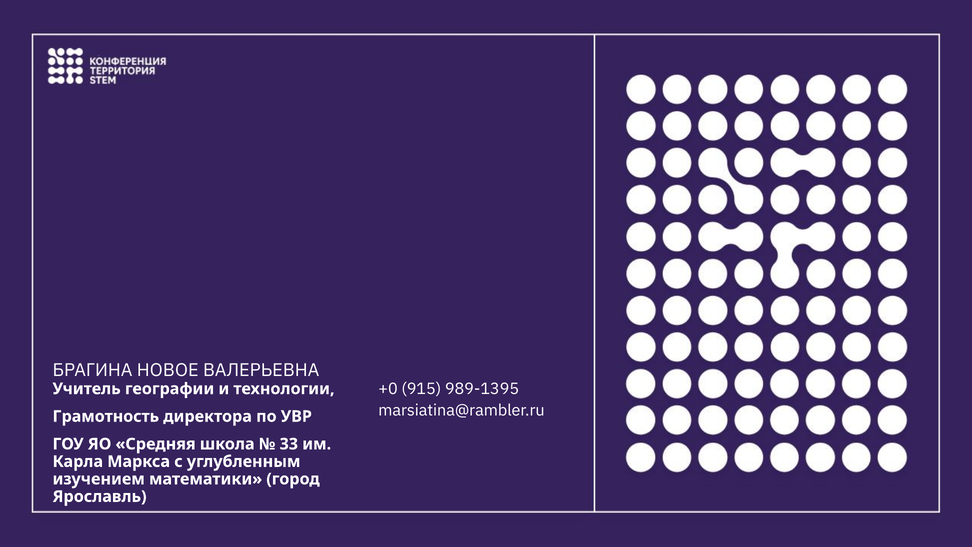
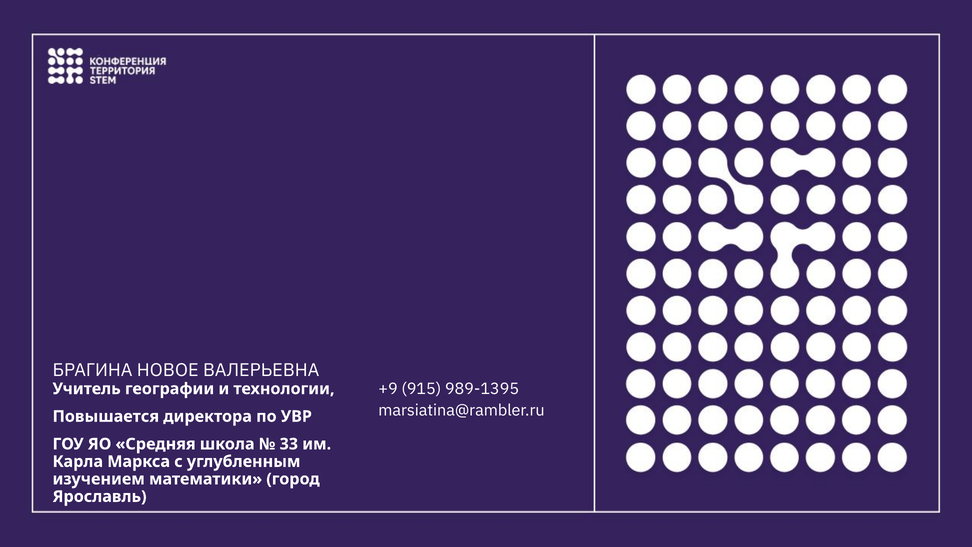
+0: +0 -> +9
Грамотность: Грамотность -> Повышается
